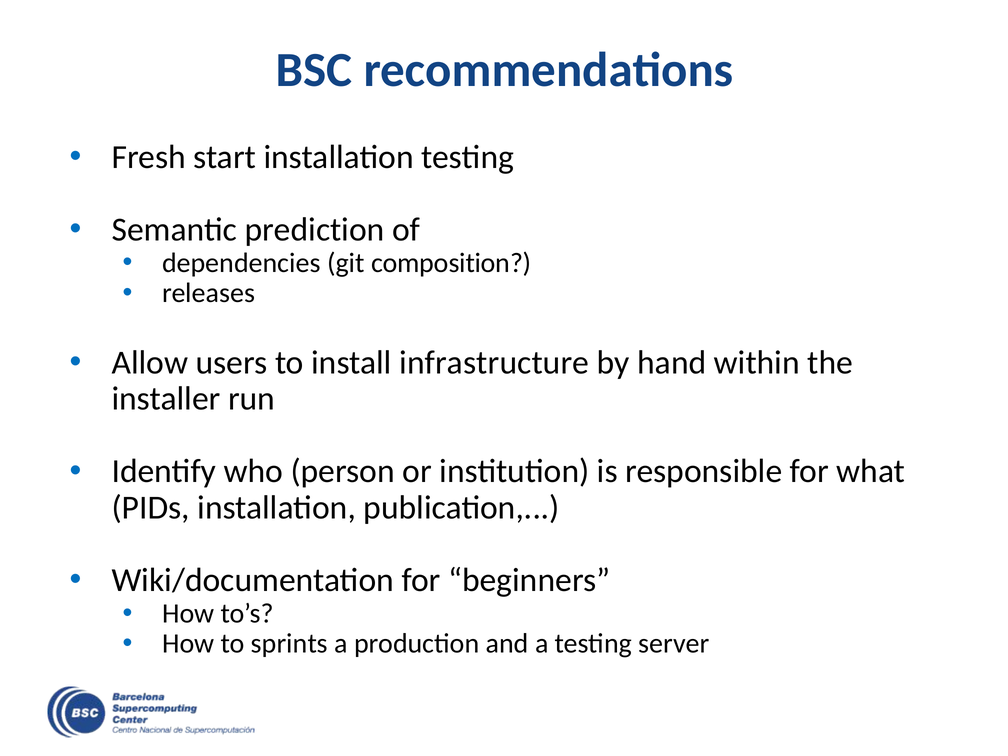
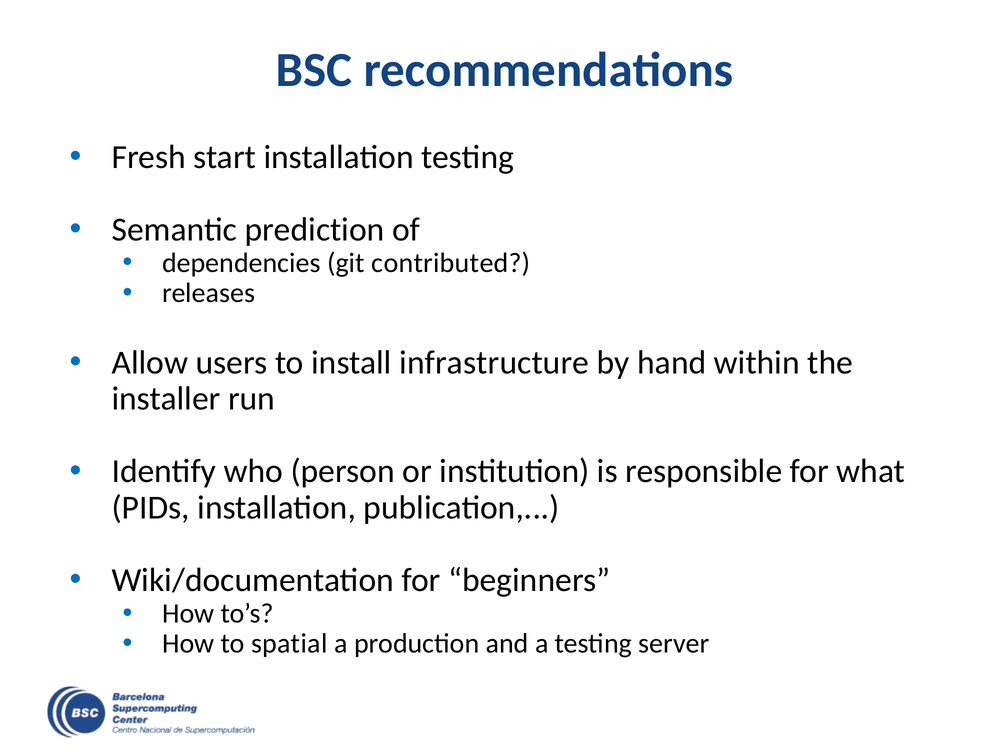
composition: composition -> contributed
sprints: sprints -> spatial
